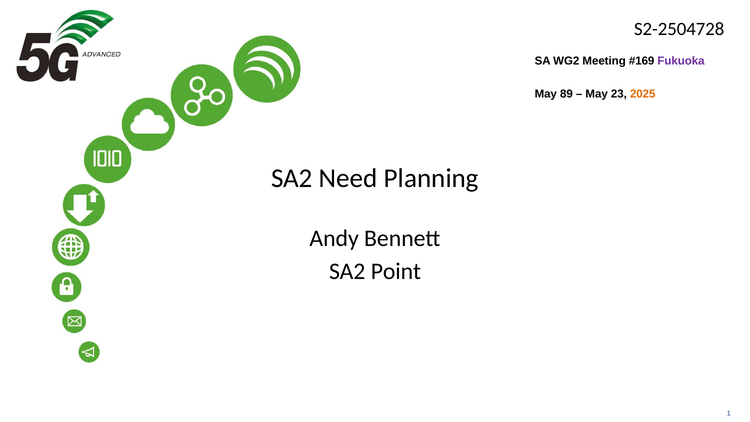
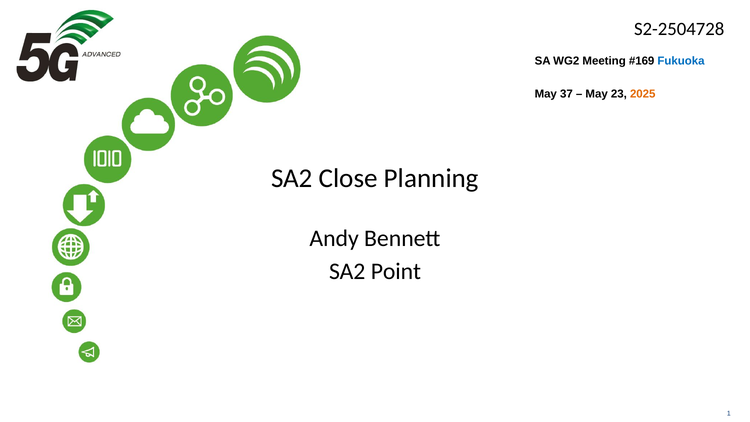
Fukuoka colour: purple -> blue
89: 89 -> 37
Need: Need -> Close
